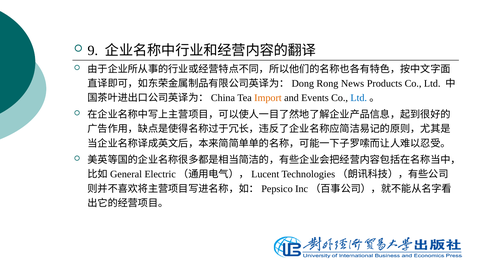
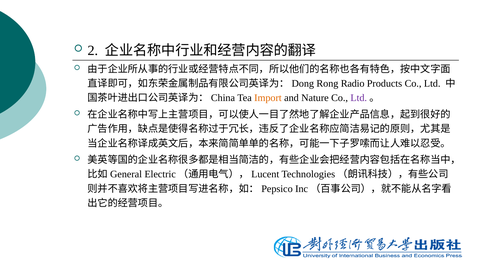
9: 9 -> 2
News: News -> Radio
Events: Events -> Nature
Ltd at (359, 98) colour: blue -> purple
